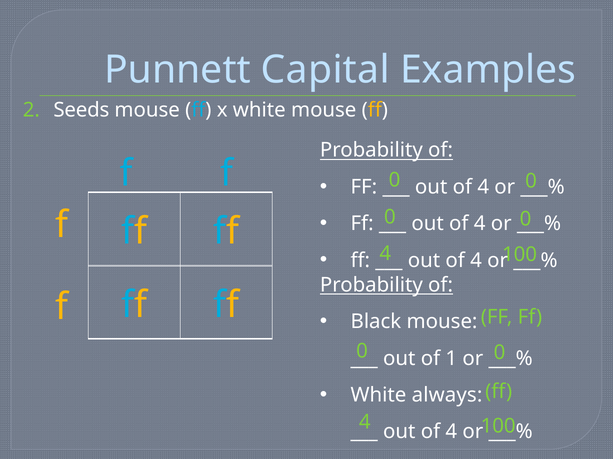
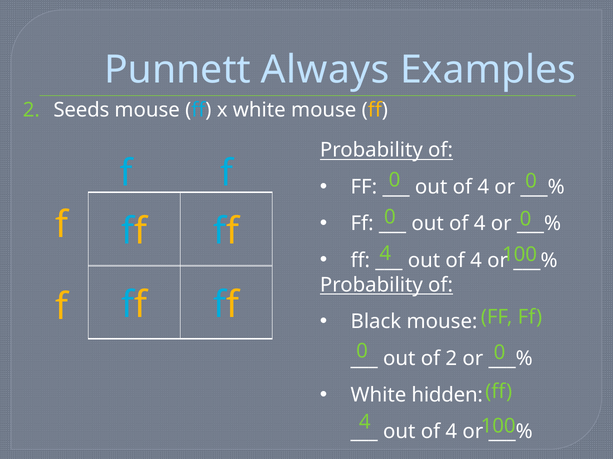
Capital: Capital -> Always
of 1: 1 -> 2
always: always -> hidden
